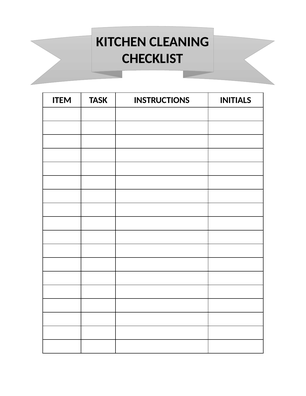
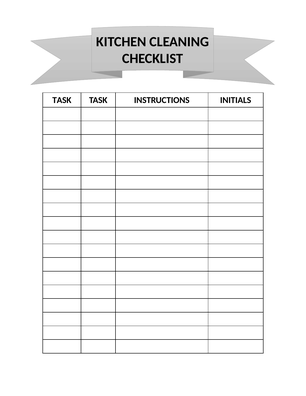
ITEM at (62, 100): ITEM -> TASK
